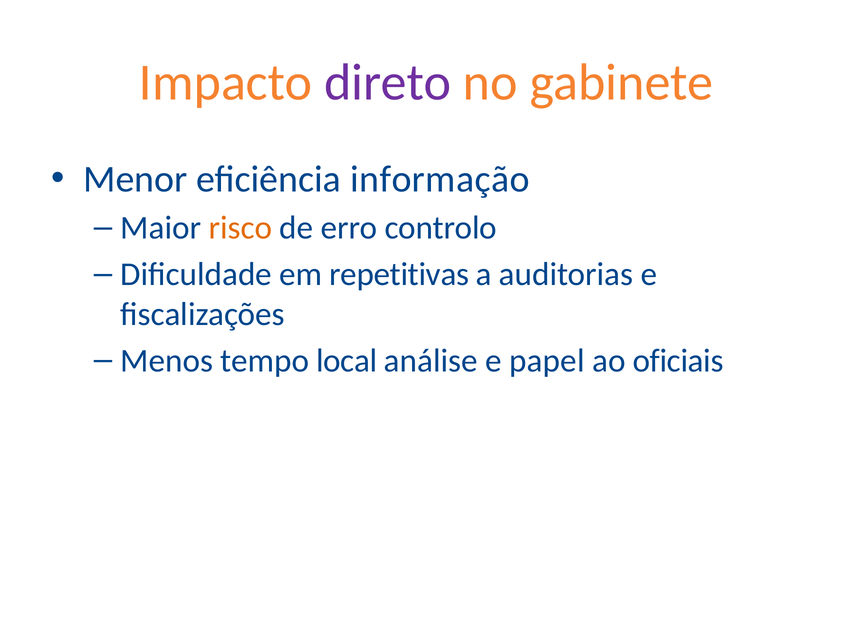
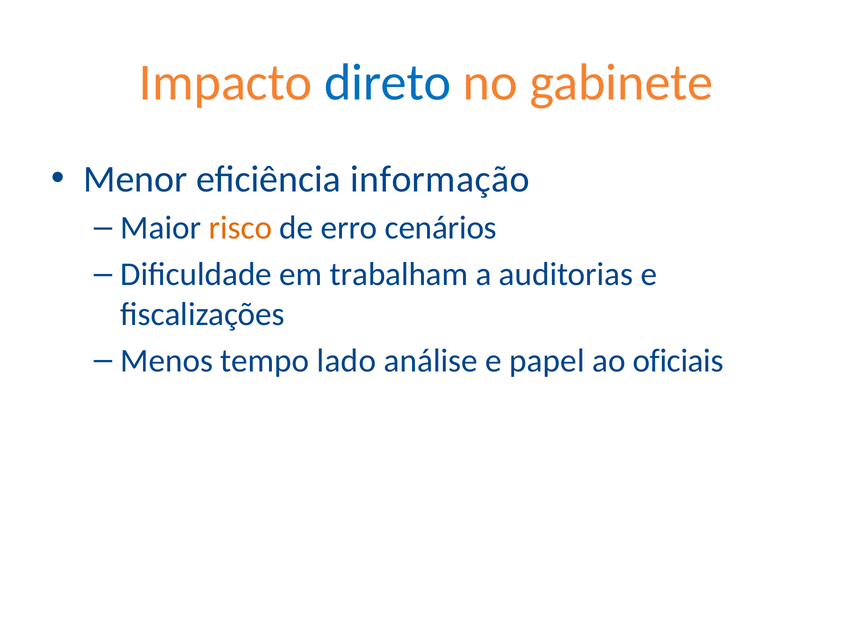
direto colour: purple -> blue
controlo: controlo -> cenários
repetitivas: repetitivas -> trabalham
local: local -> lado
